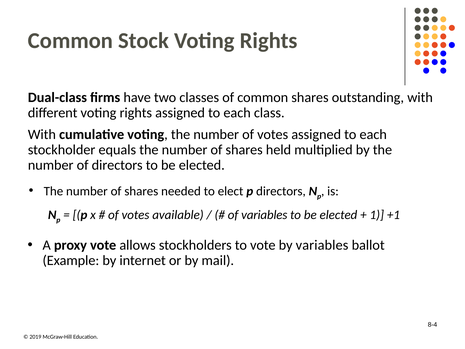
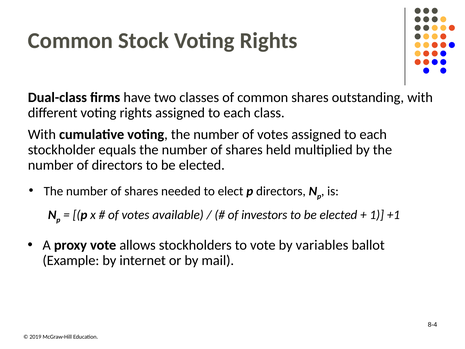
of variables: variables -> investors
